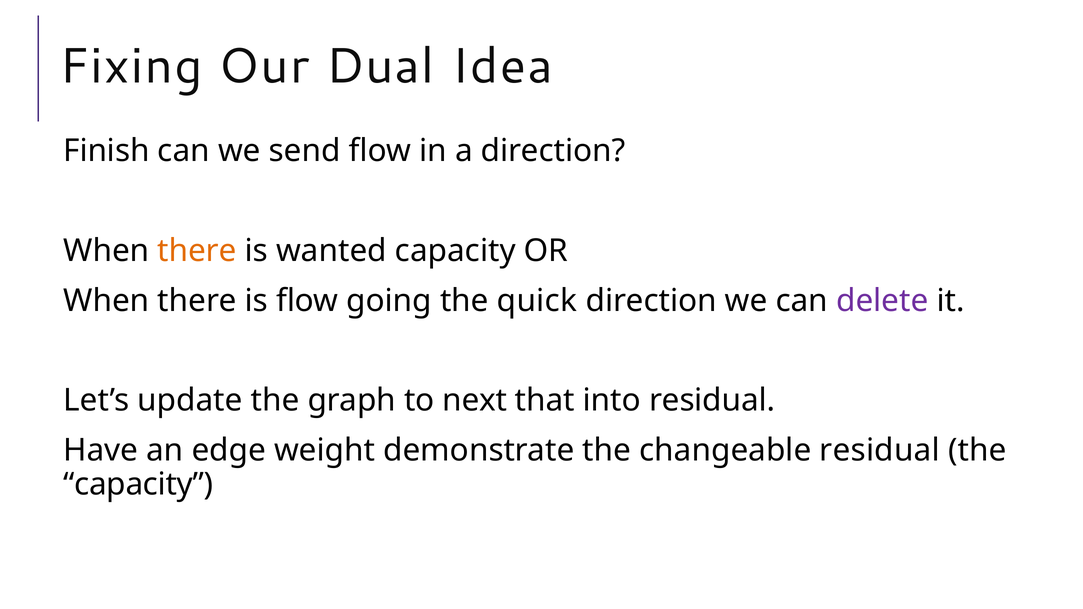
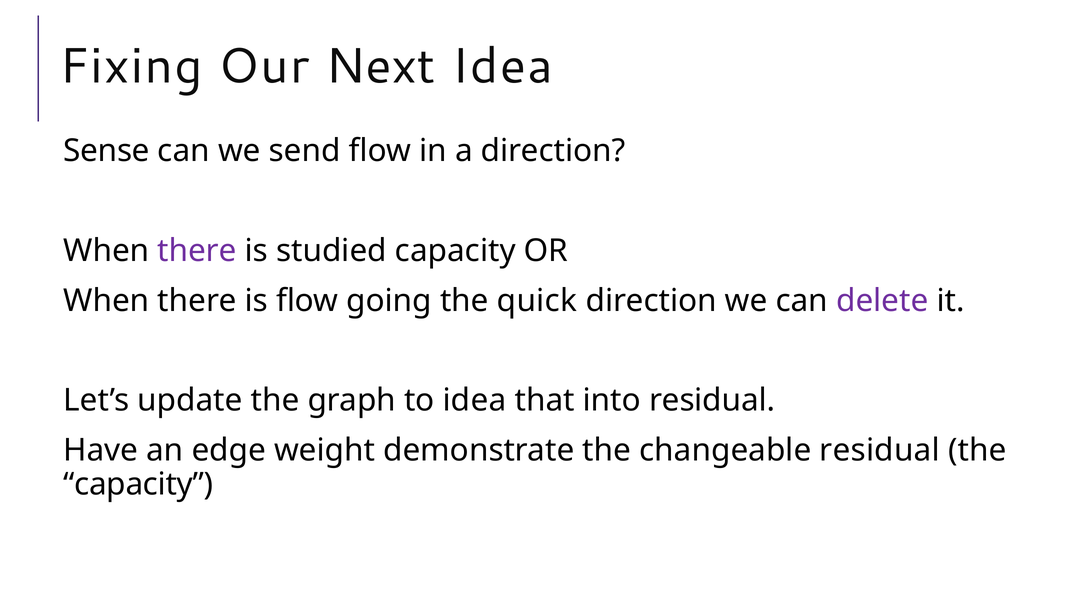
Dual: Dual -> Next
Finish: Finish -> Sense
there at (197, 251) colour: orange -> purple
wanted: wanted -> studied
to next: next -> idea
